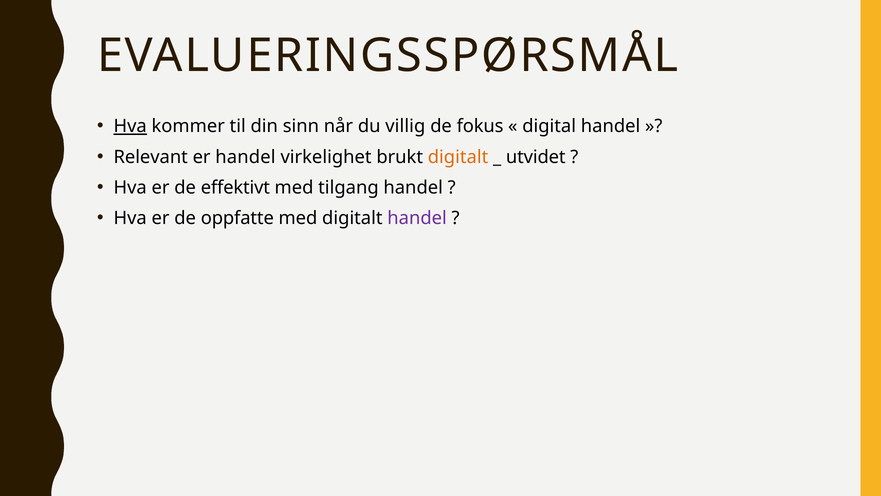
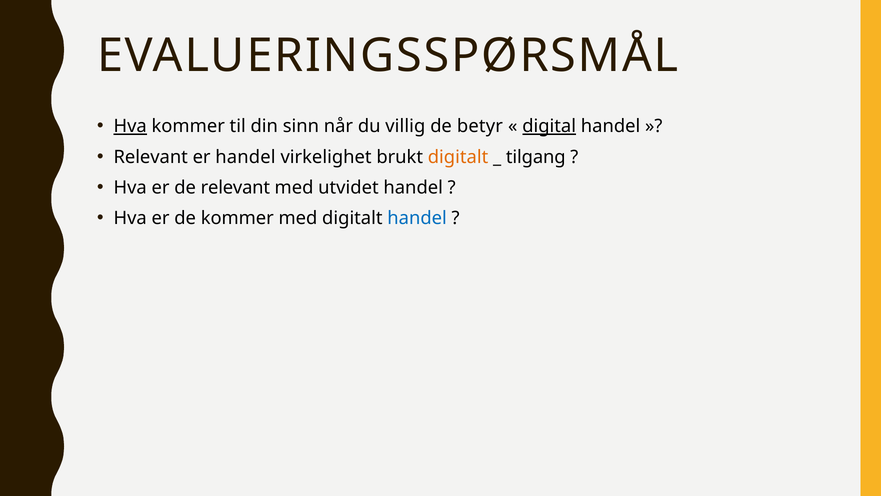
fokus: fokus -> betyr
digital underline: none -> present
utvidet: utvidet -> tilgang
de effektivt: effektivt -> relevant
tilgang: tilgang -> utvidet
de oppfatte: oppfatte -> kommer
handel at (417, 218) colour: purple -> blue
